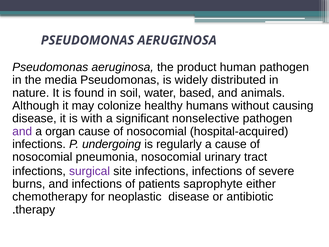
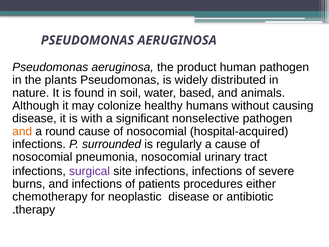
media: media -> plants
and at (22, 131) colour: purple -> orange
organ: organ -> round
undergoing: undergoing -> surrounded
saprophyte: saprophyte -> procedures
